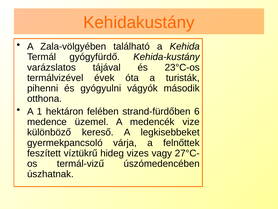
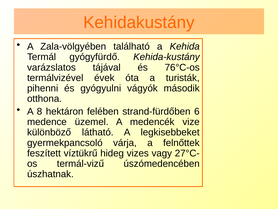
23°C-os: 23°C-os -> 76°C-os
1: 1 -> 8
kereső: kereső -> látható
